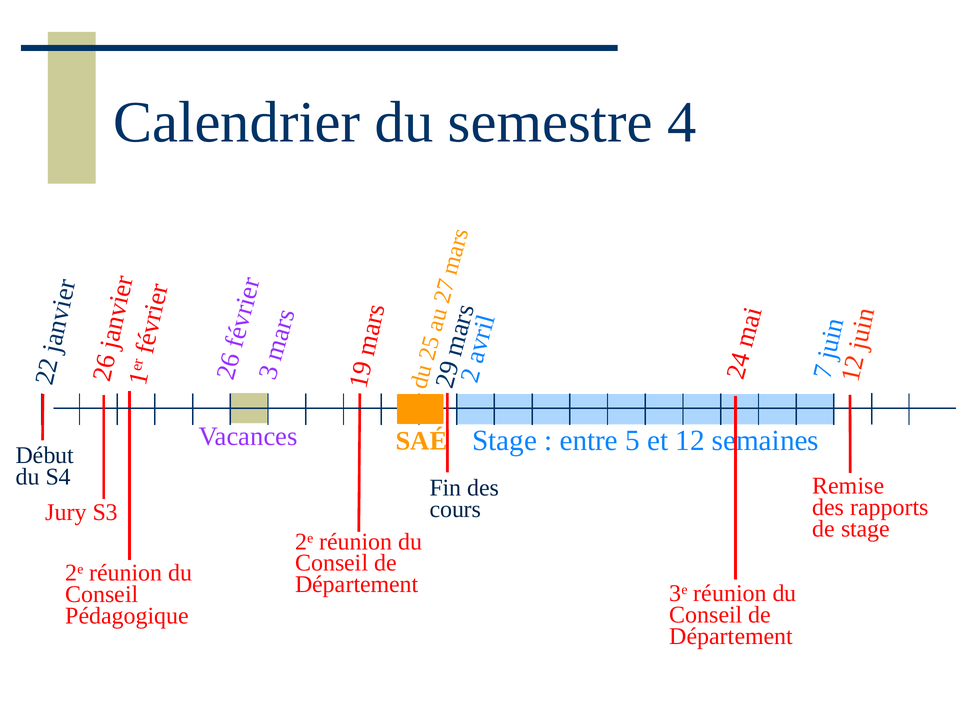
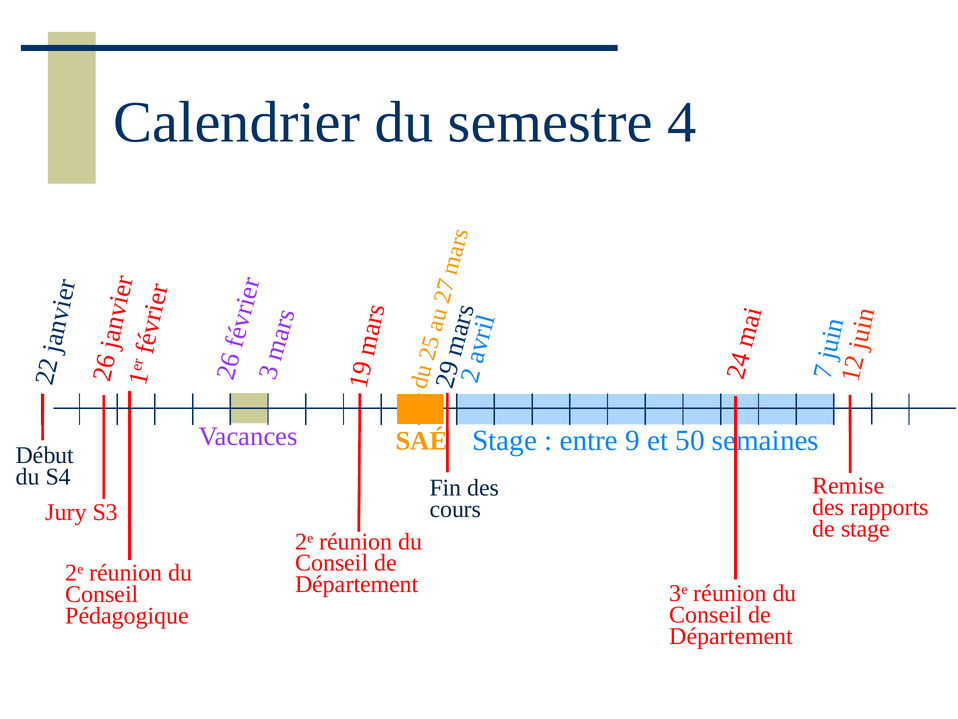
entre 5: 5 -> 9
12: 12 -> 50
